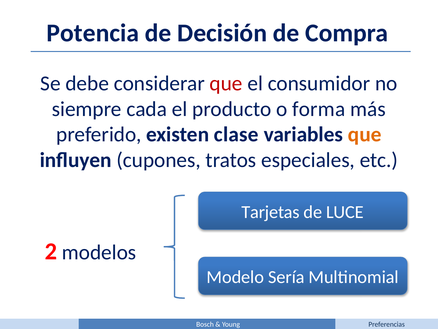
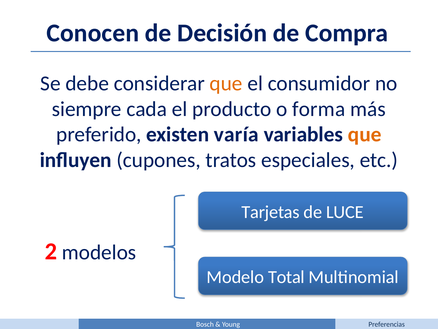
Potencia: Potencia -> Conocen
que at (226, 83) colour: red -> orange
clase: clase -> varía
Sería: Sería -> Total
